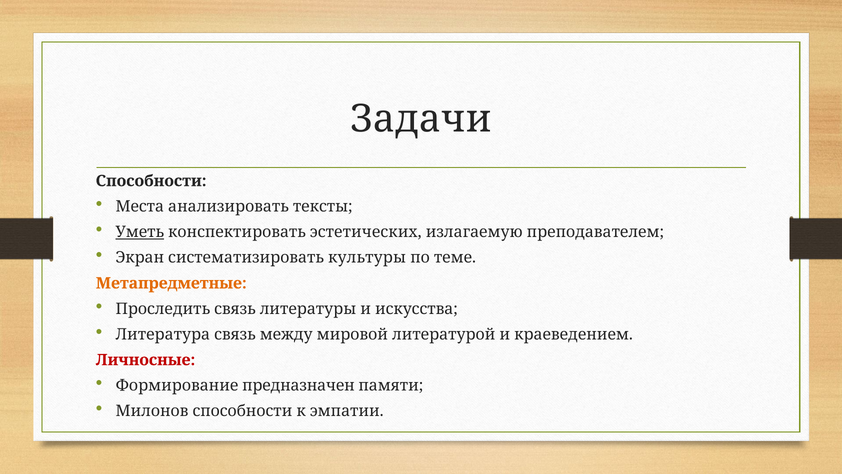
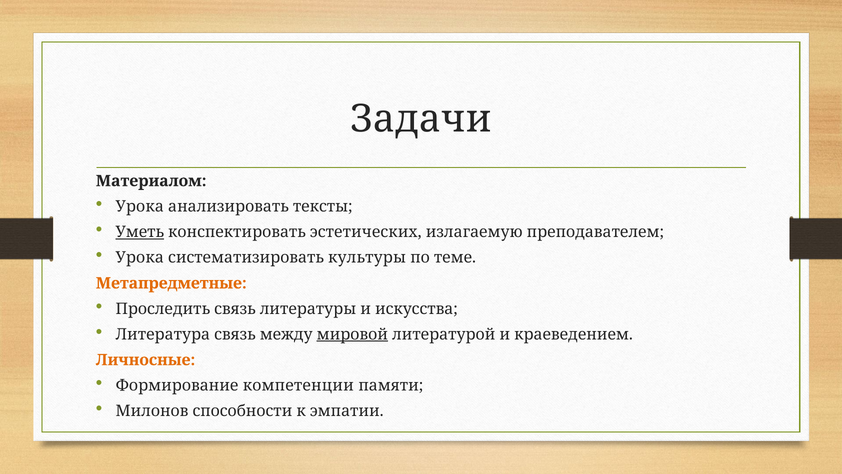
Способности at (151, 181): Способности -> Материалом
Места at (140, 206): Места -> Урока
Экран at (140, 257): Экран -> Урока
мировой underline: none -> present
Личносные colour: red -> orange
предназначен: предназначен -> компетенции
